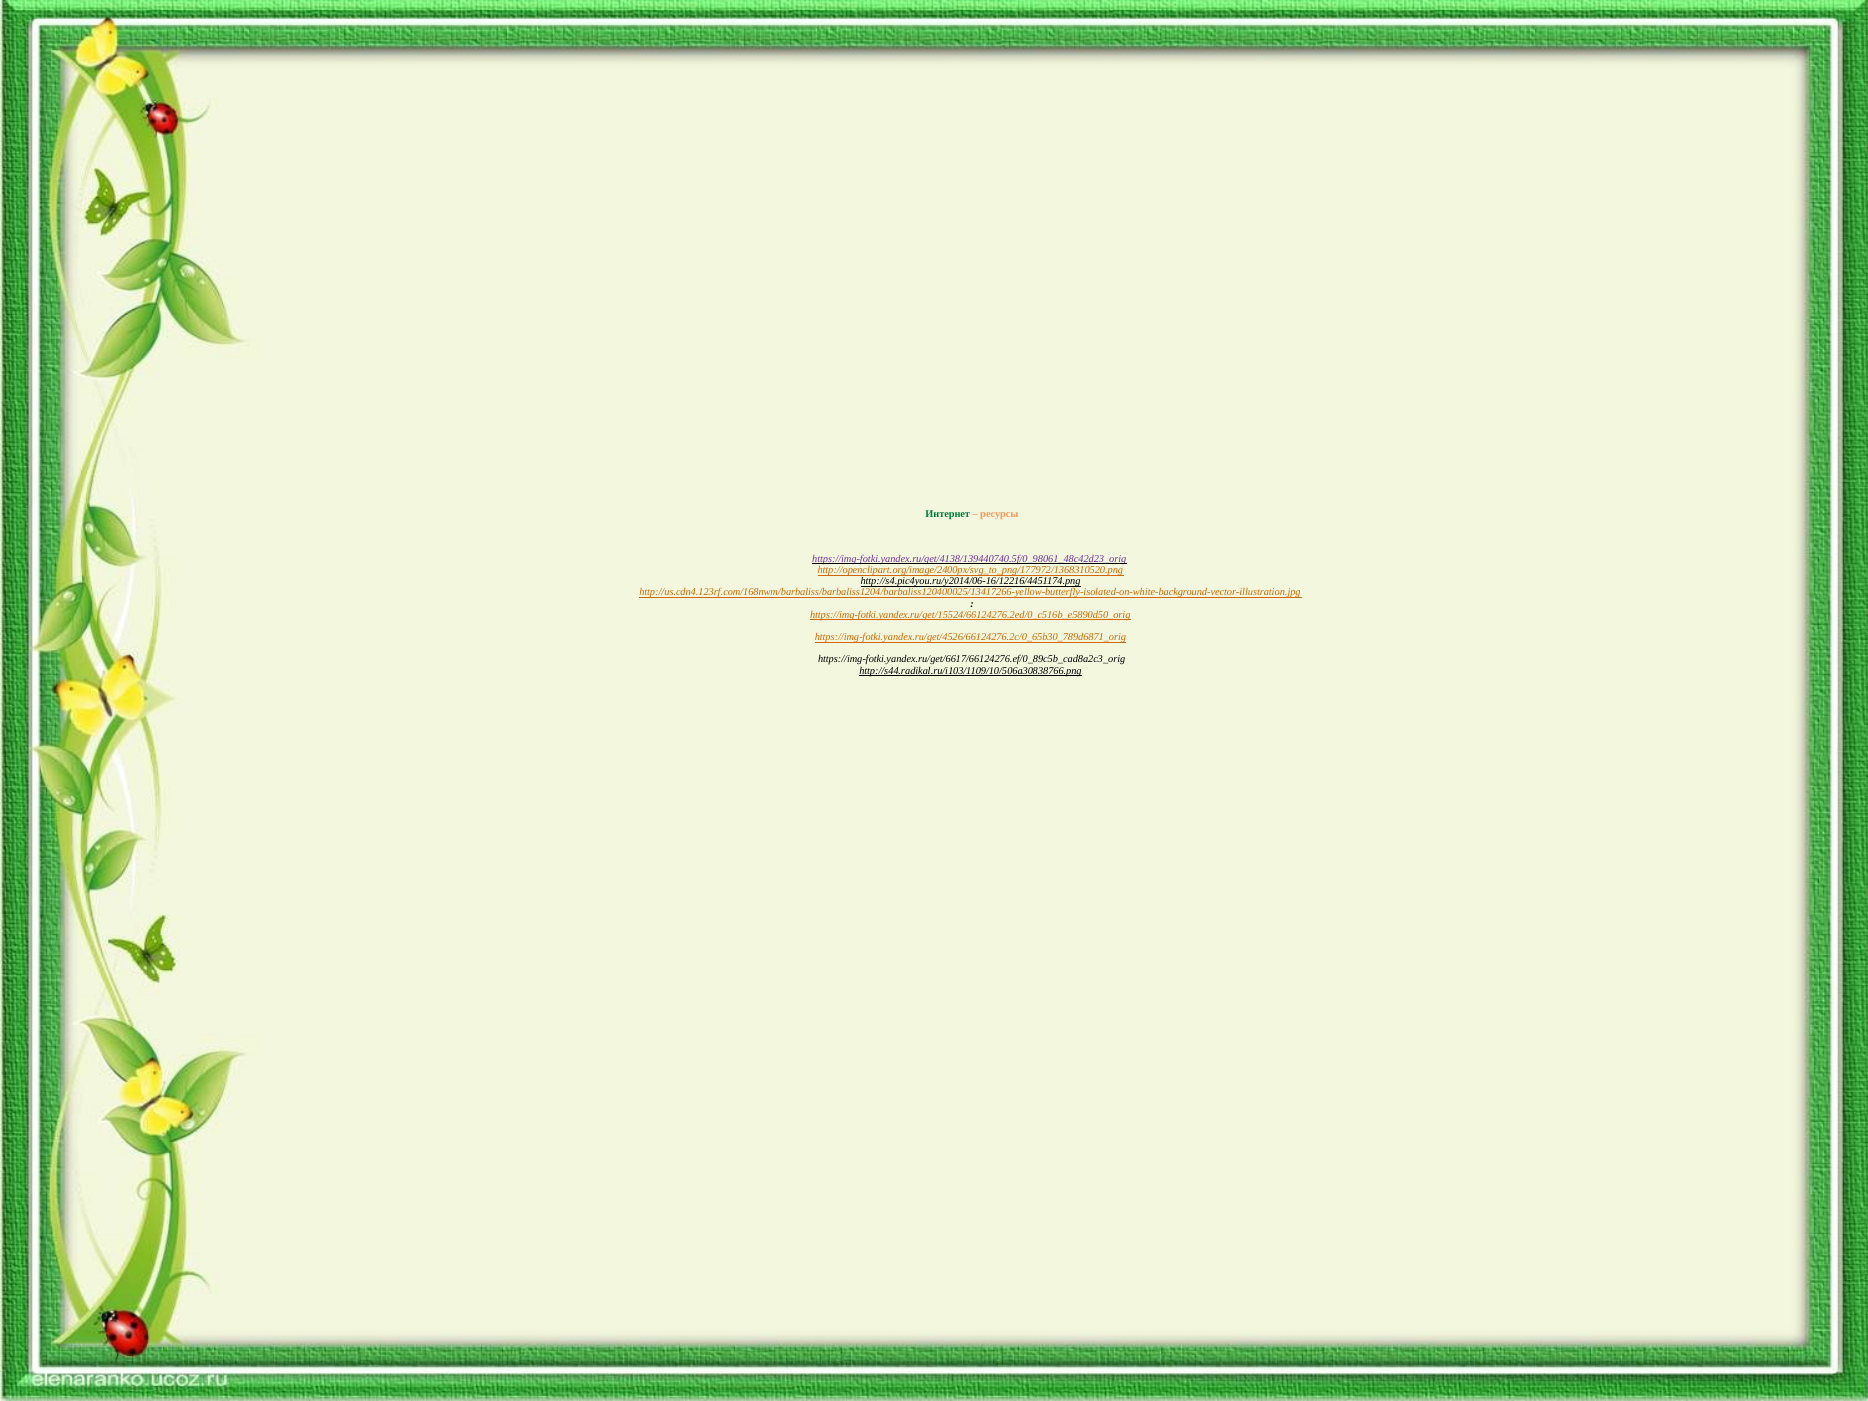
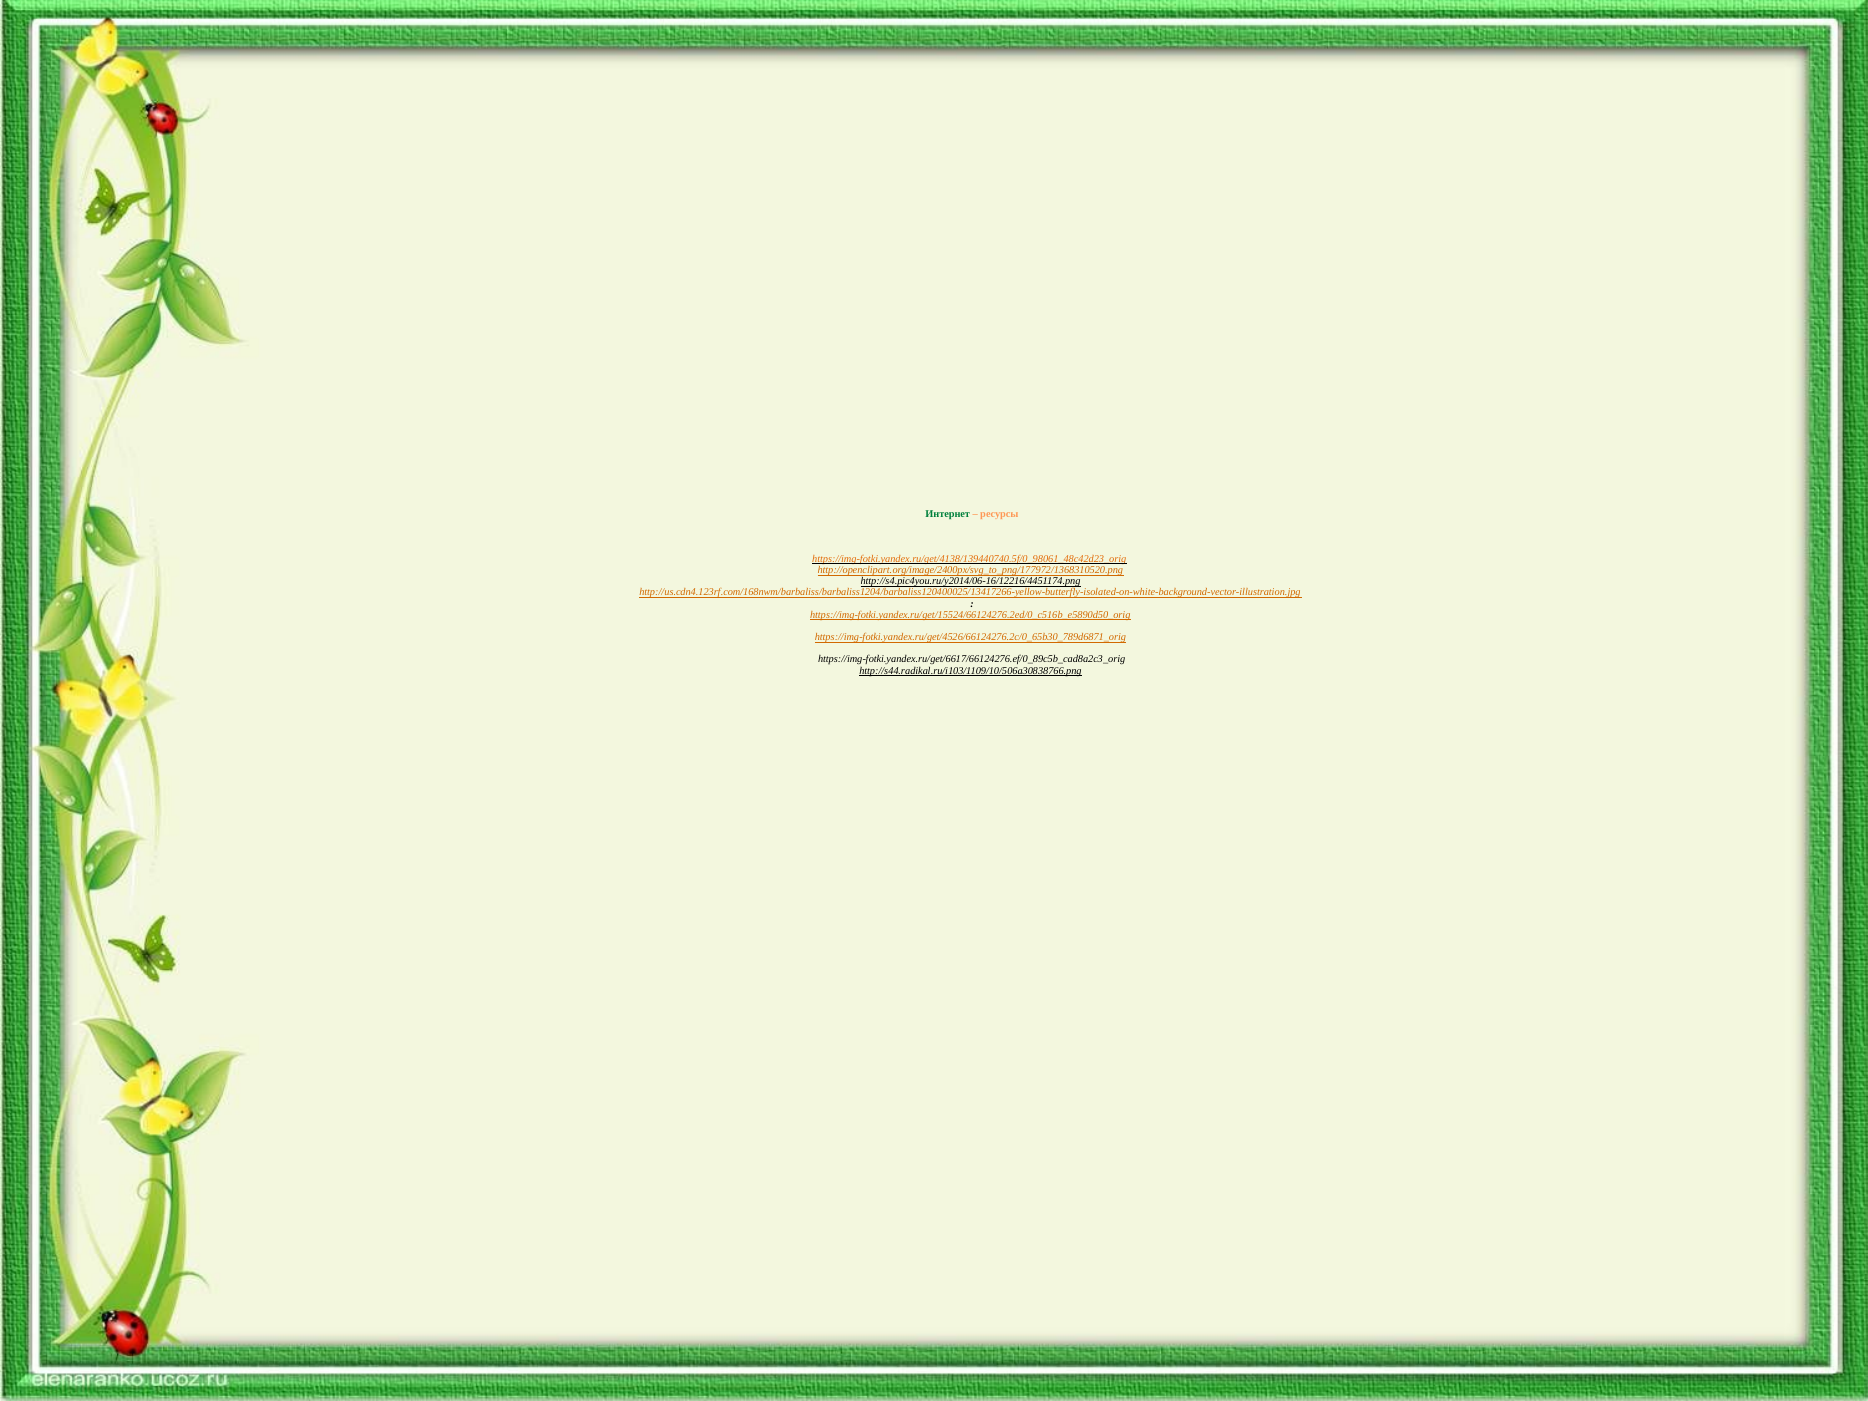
https://img-fotki.yandex.ru/get/4138/139440740.5f/0_98061_48c42d23_orig colour: purple -> orange
